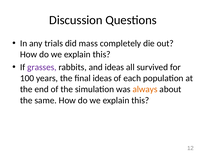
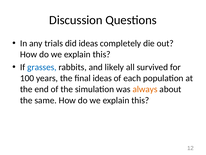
did mass: mass -> ideas
grasses colour: purple -> blue
and ideas: ideas -> likely
